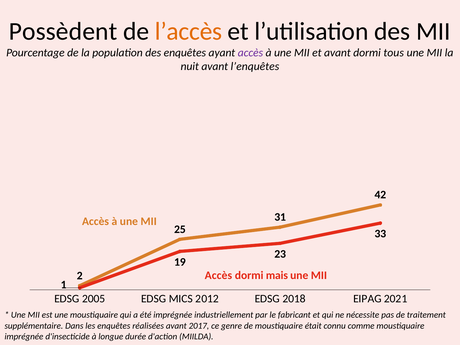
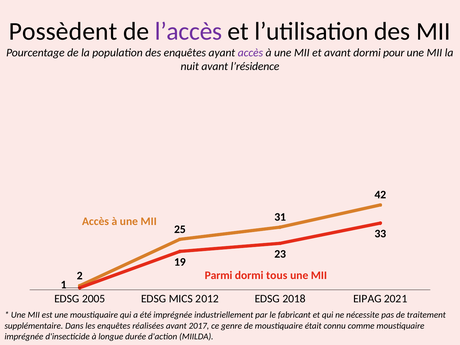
l’accès colour: orange -> purple
tous: tous -> pour
l’enquêtes: l’enquêtes -> l’résidence
Accès at (218, 275): Accès -> Parmi
mais: mais -> tous
